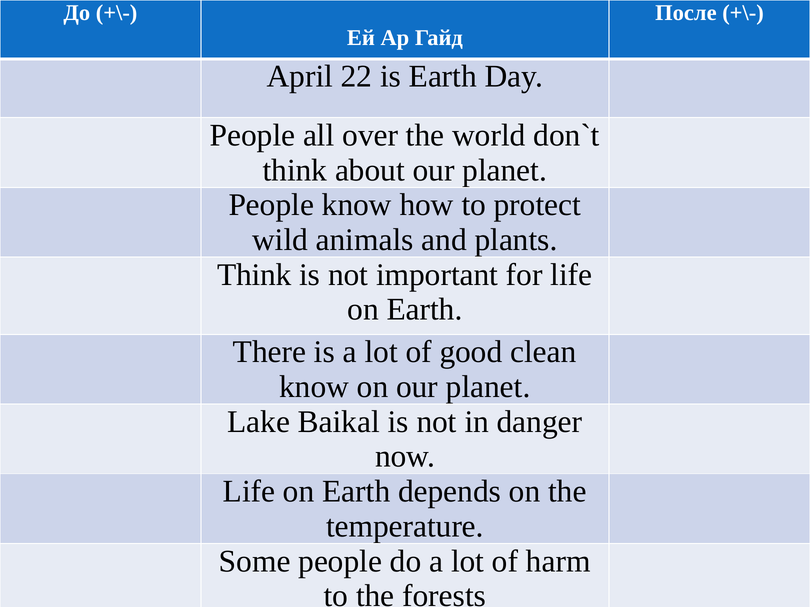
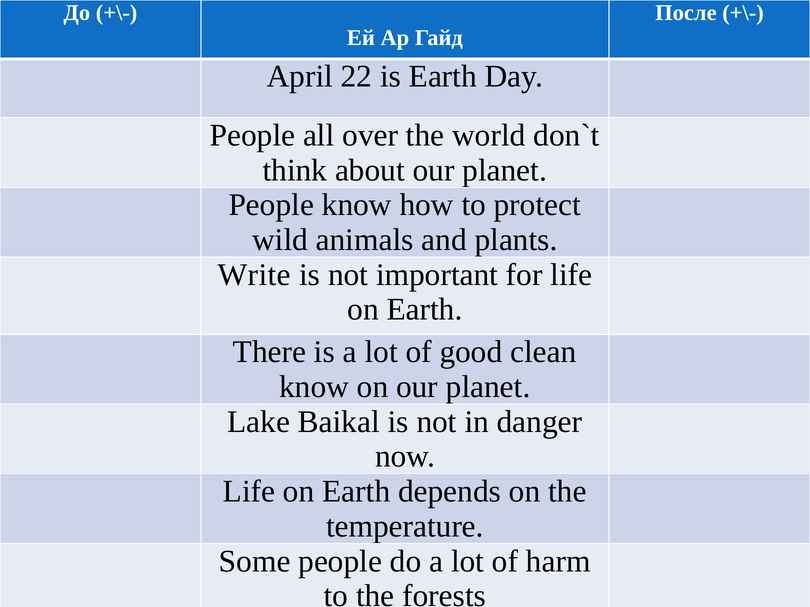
Think at (254, 275): Think -> Write
